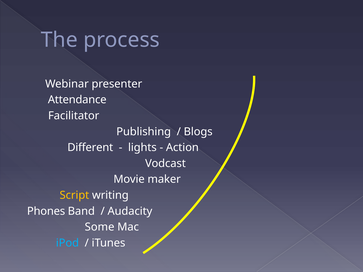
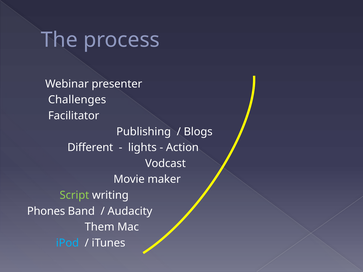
Attendance: Attendance -> Challenges
Script colour: yellow -> light green
Some: Some -> Them
